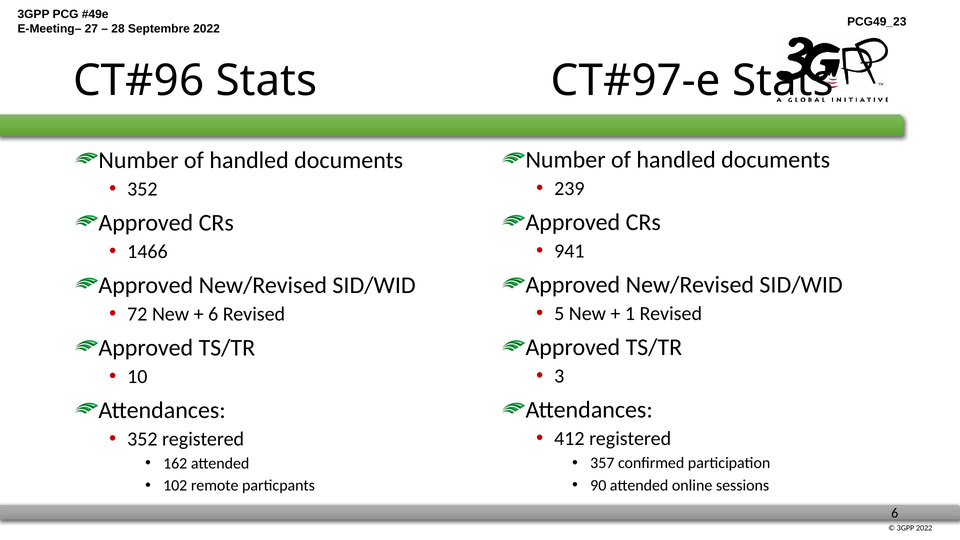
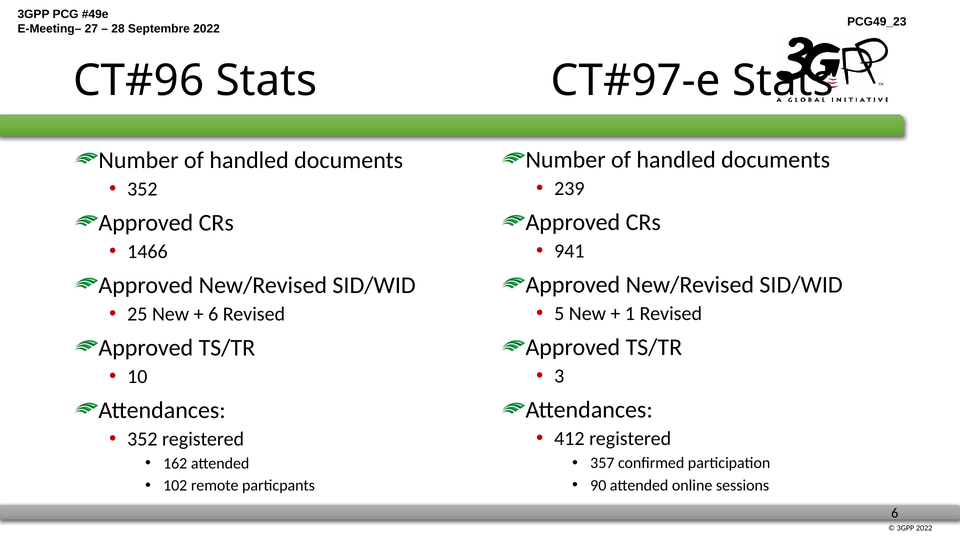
72: 72 -> 25
